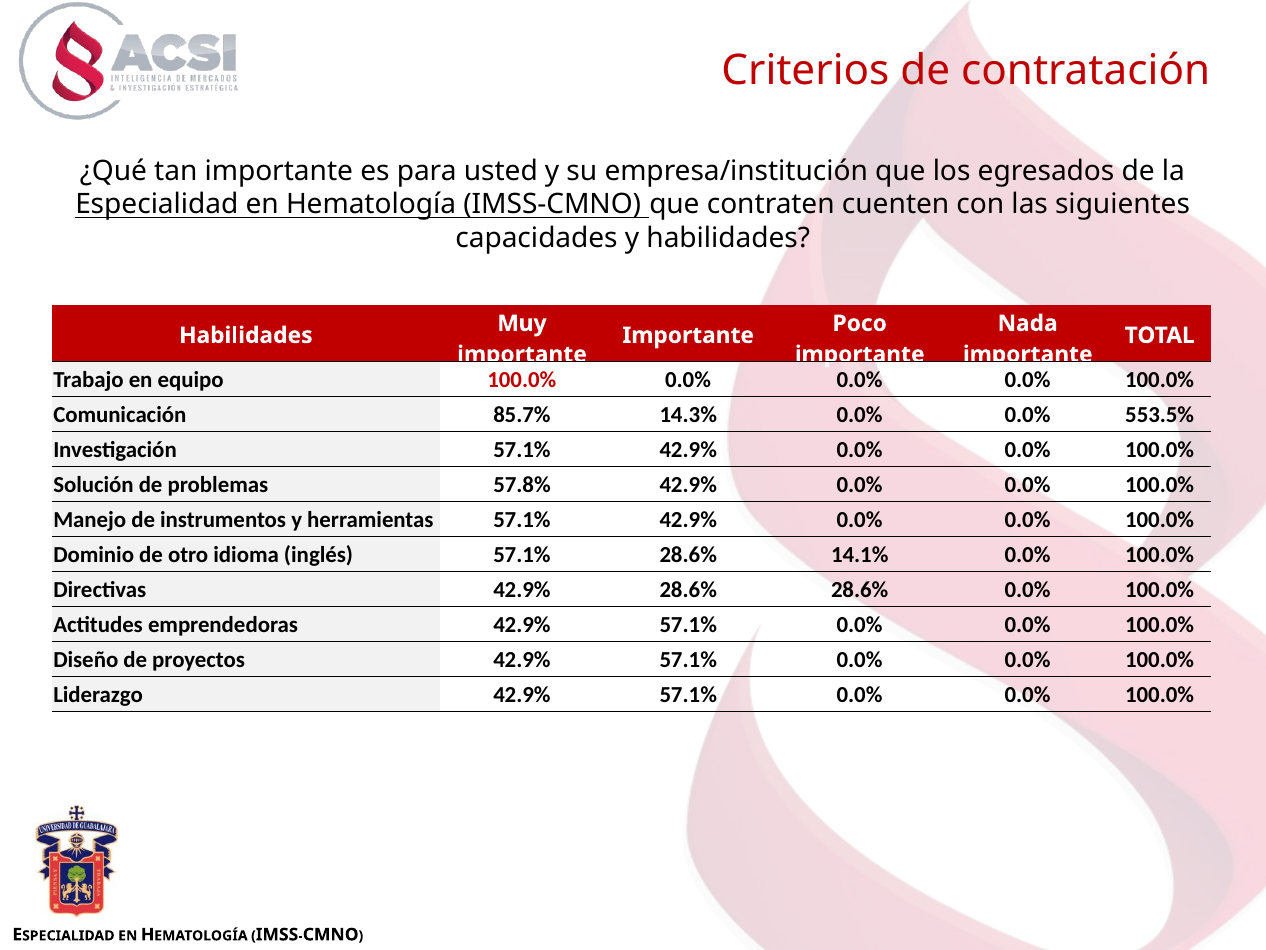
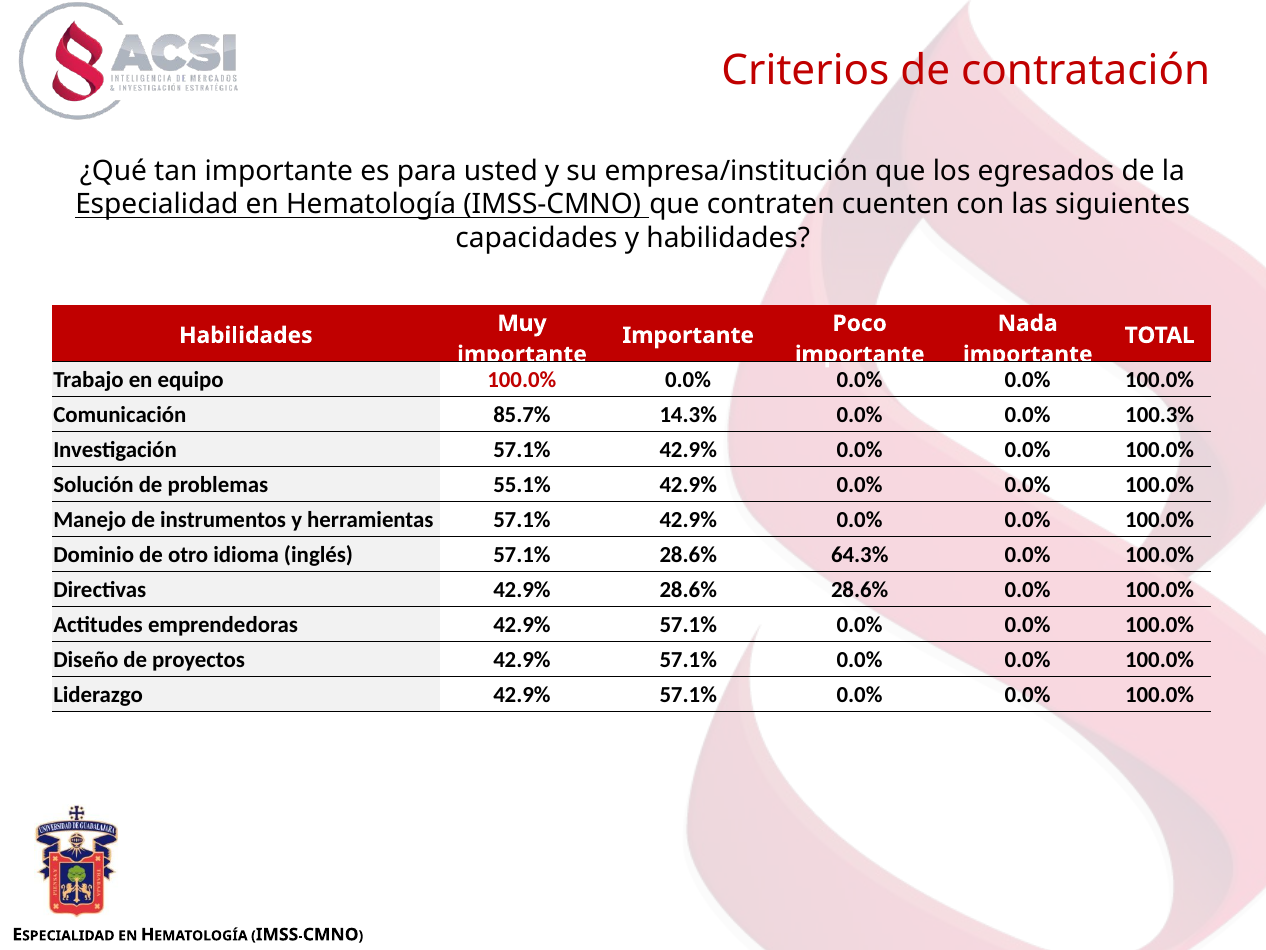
553.5%: 553.5% -> 100.3%
57.8%: 57.8% -> 55.1%
14.1%: 14.1% -> 64.3%
